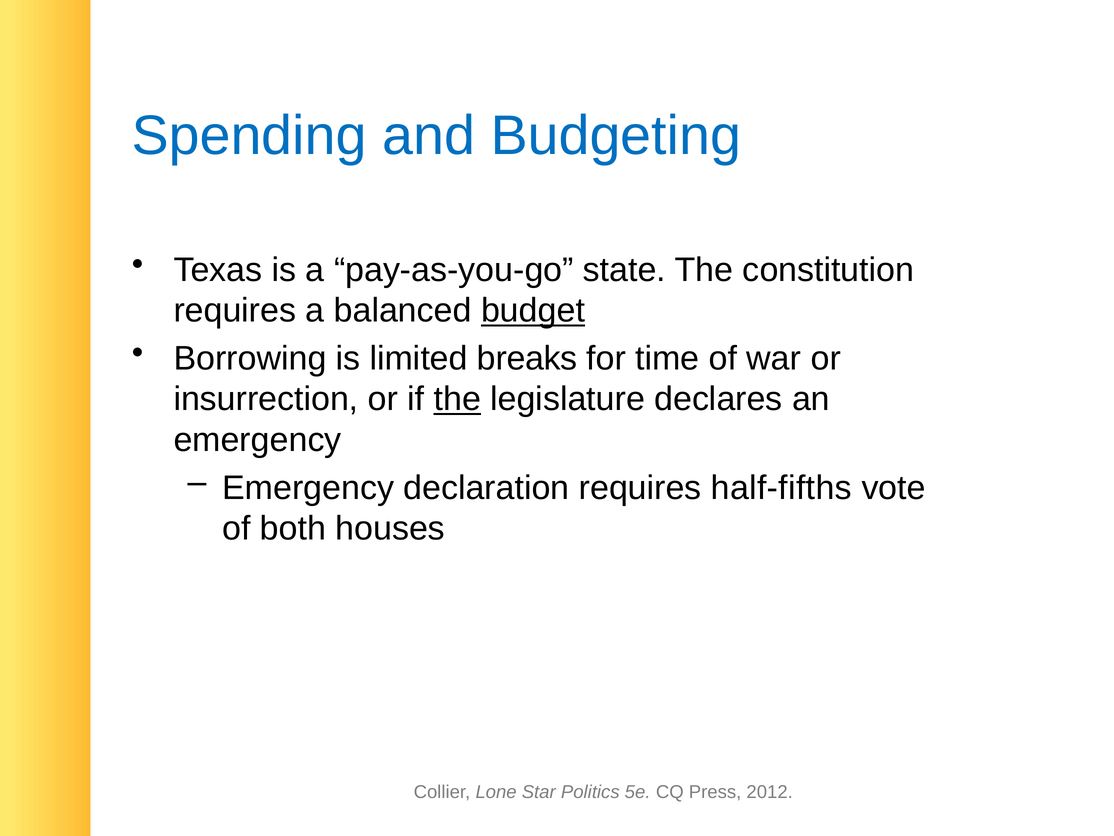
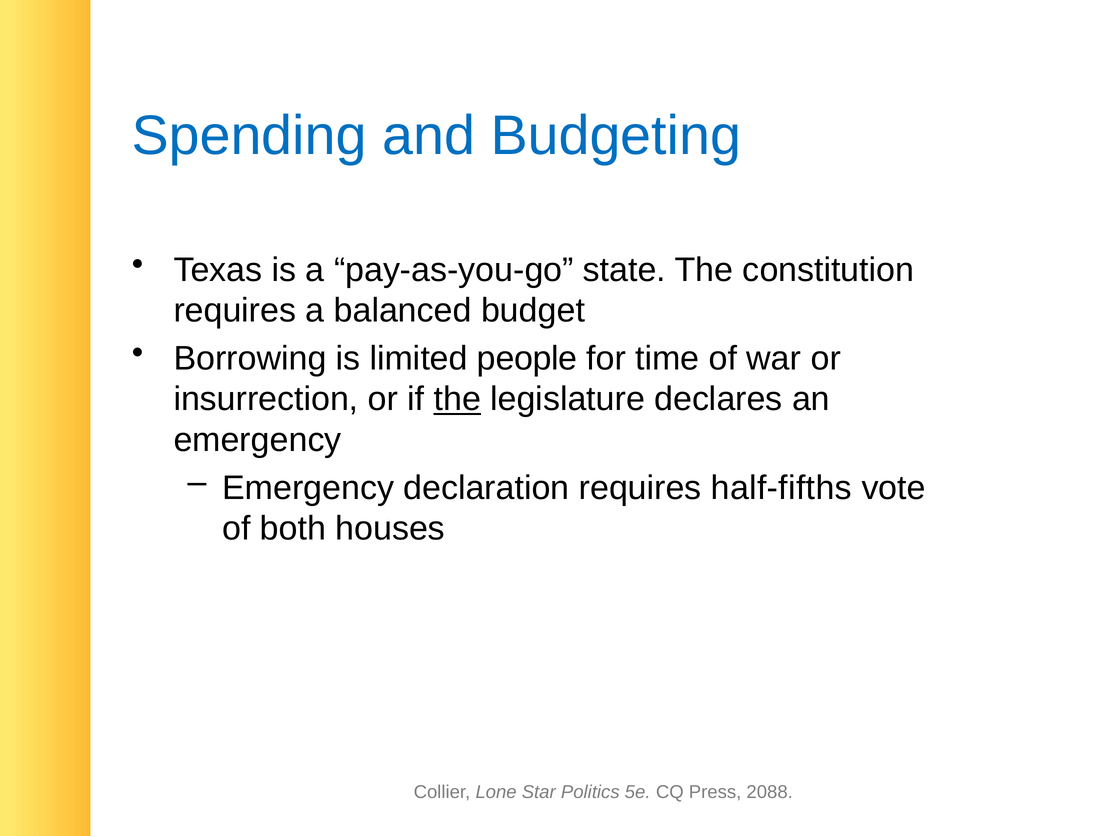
budget underline: present -> none
breaks: breaks -> people
2012: 2012 -> 2088
